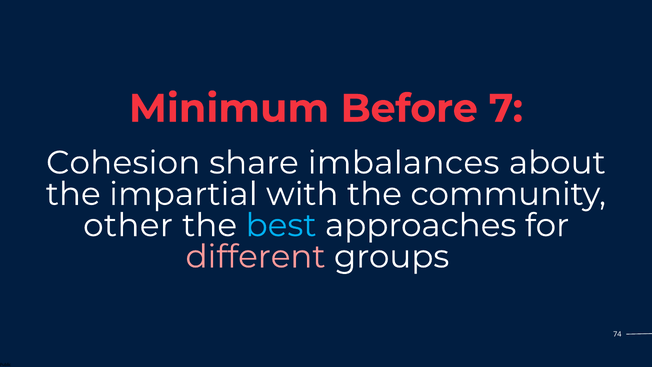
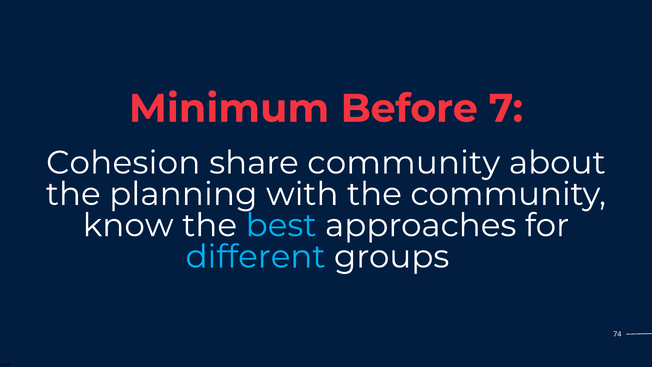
share imbalances: imbalances -> community
impartial: impartial -> planning
other: other -> know
different colour: pink -> light blue
